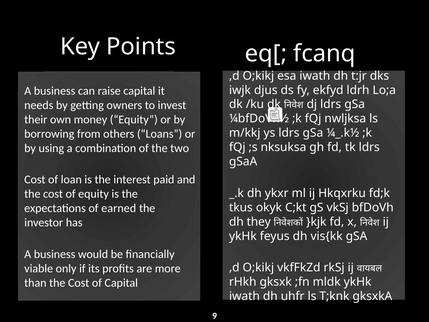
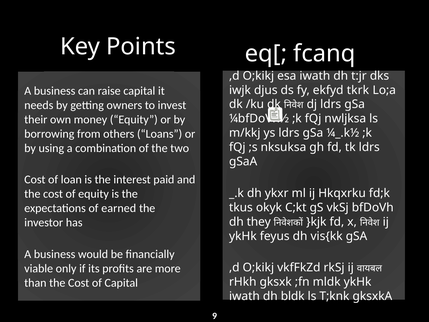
ldrh: ldrh -> tkrk
uhfr: uhfr -> bldk
